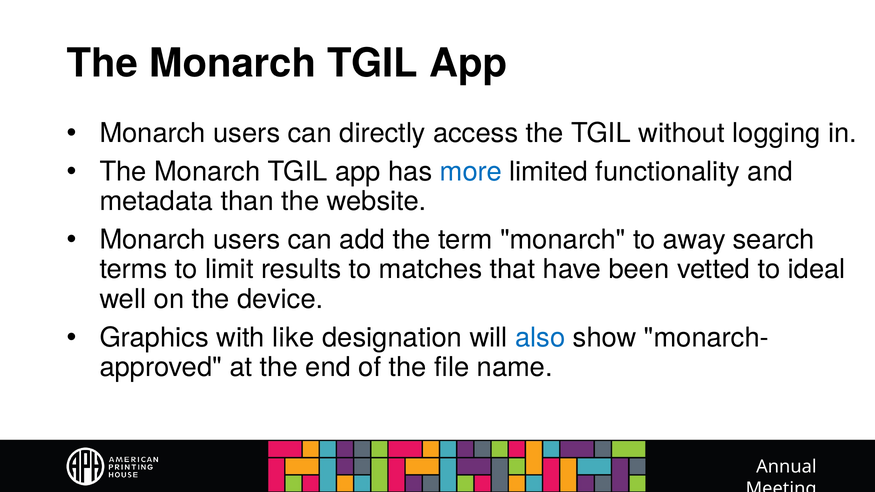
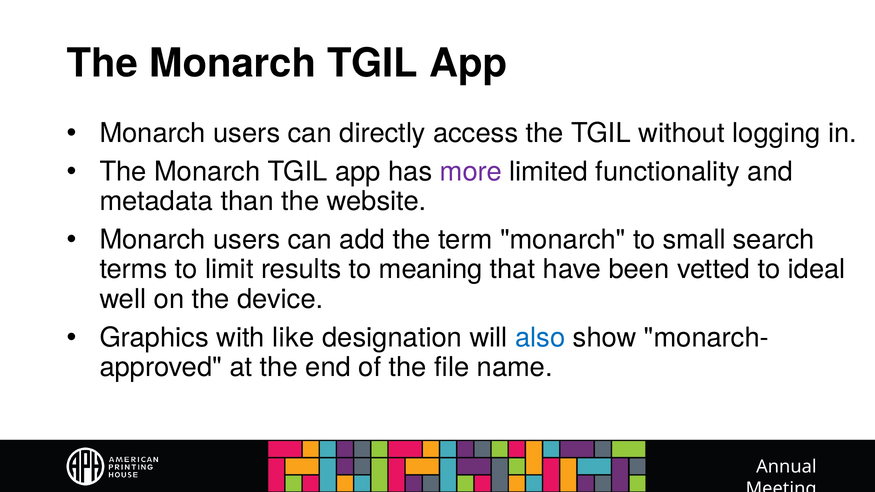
more colour: blue -> purple
away: away -> small
matches: matches -> meaning
